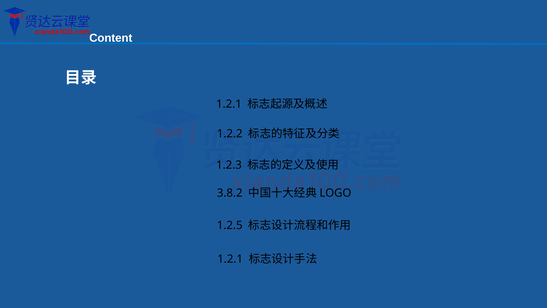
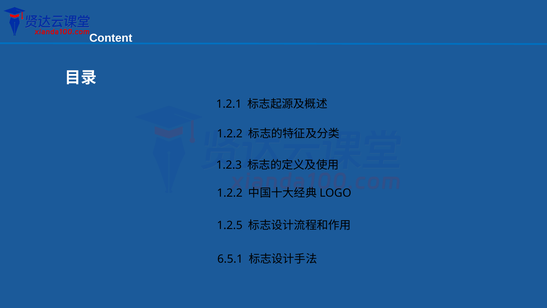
3.8.2 at (230, 193): 3.8.2 -> 1.2.2
1.2.1 at (230, 259): 1.2.1 -> 6.5.1
